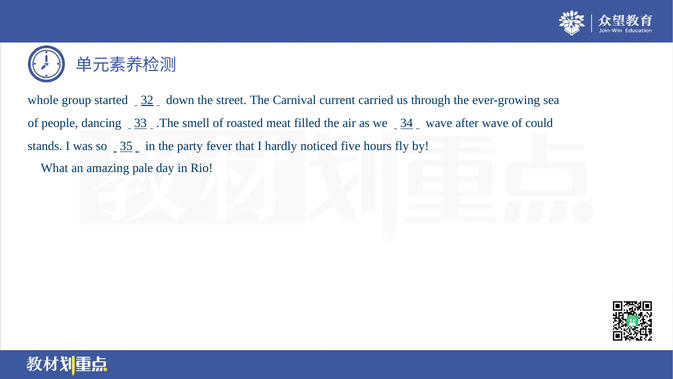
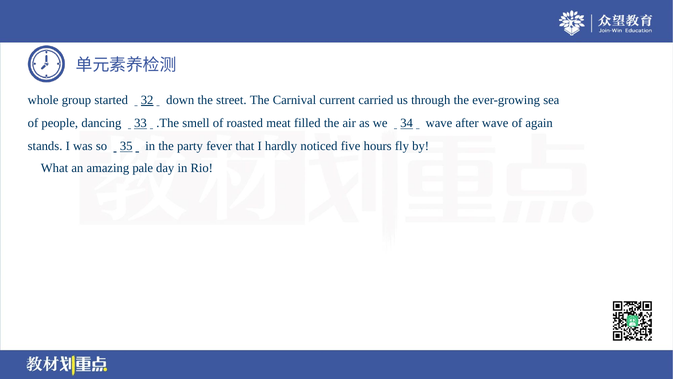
could: could -> again
